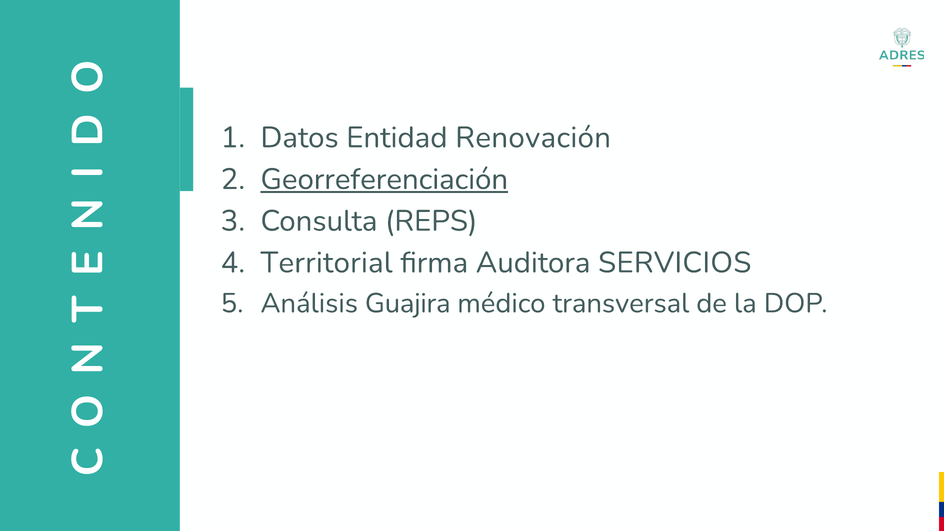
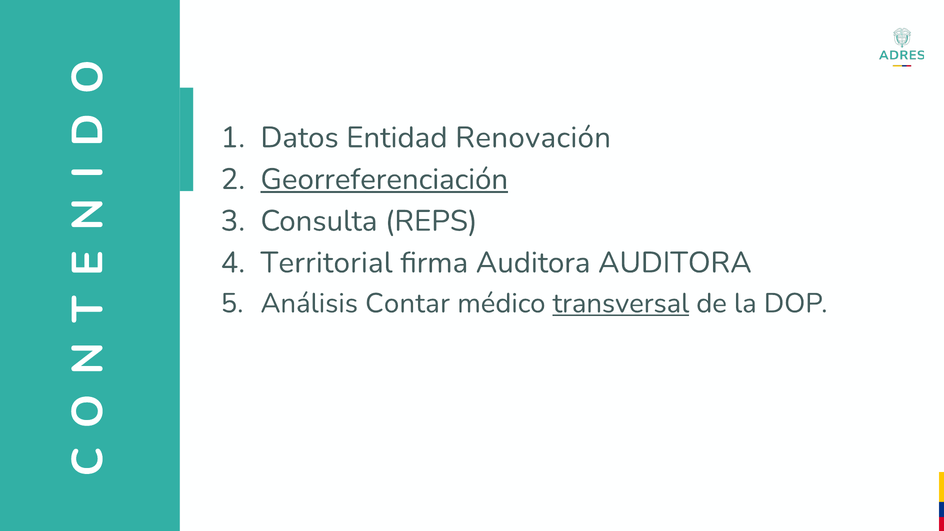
Auditora SERVICIOS: SERVICIOS -> AUDITORA
Guajira: Guajira -> Contar
transversal underline: none -> present
